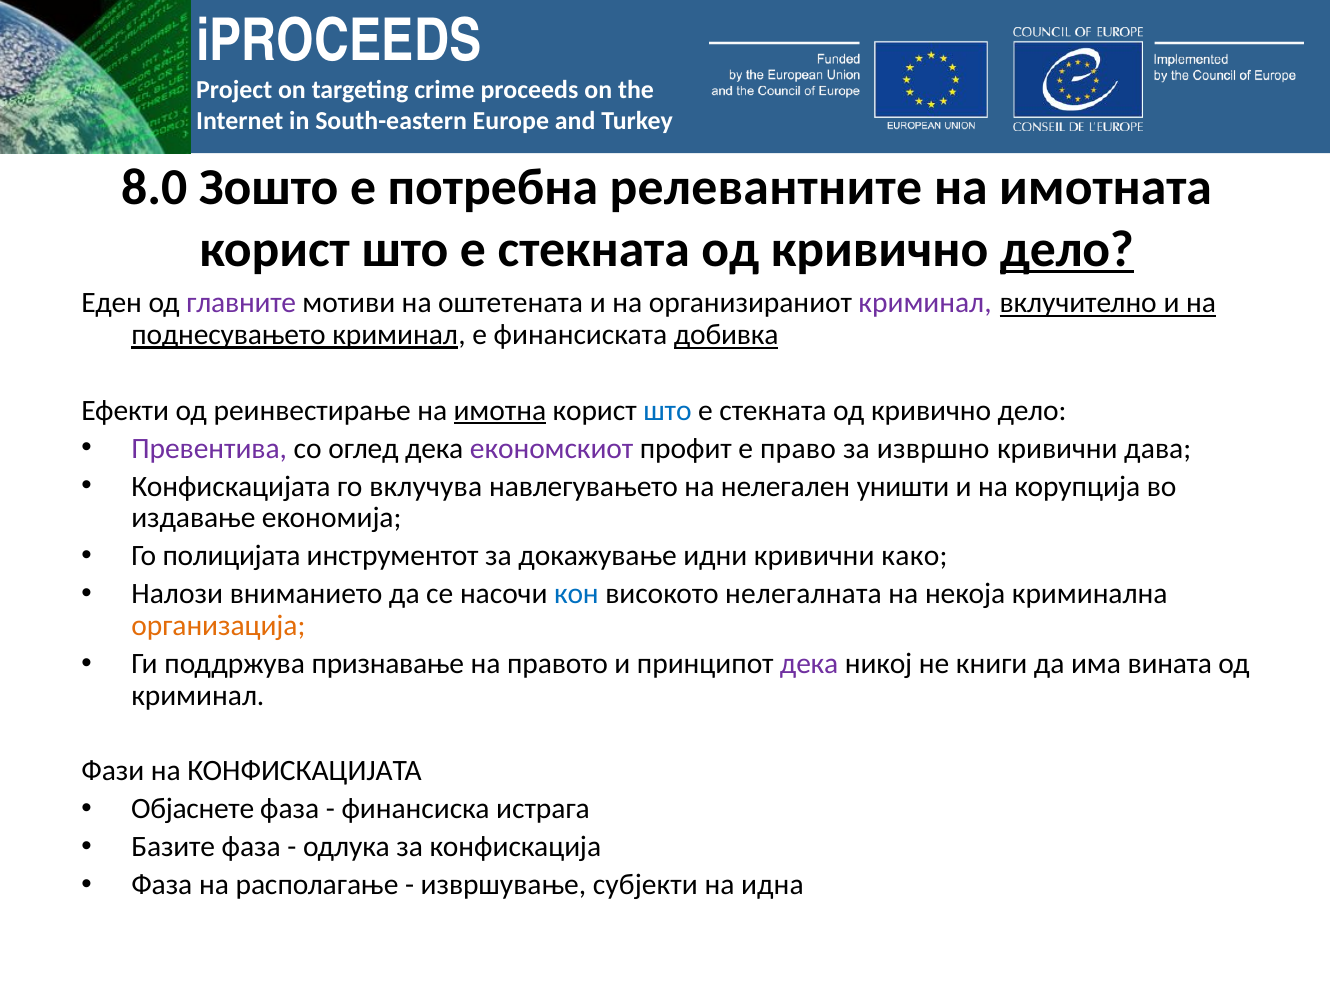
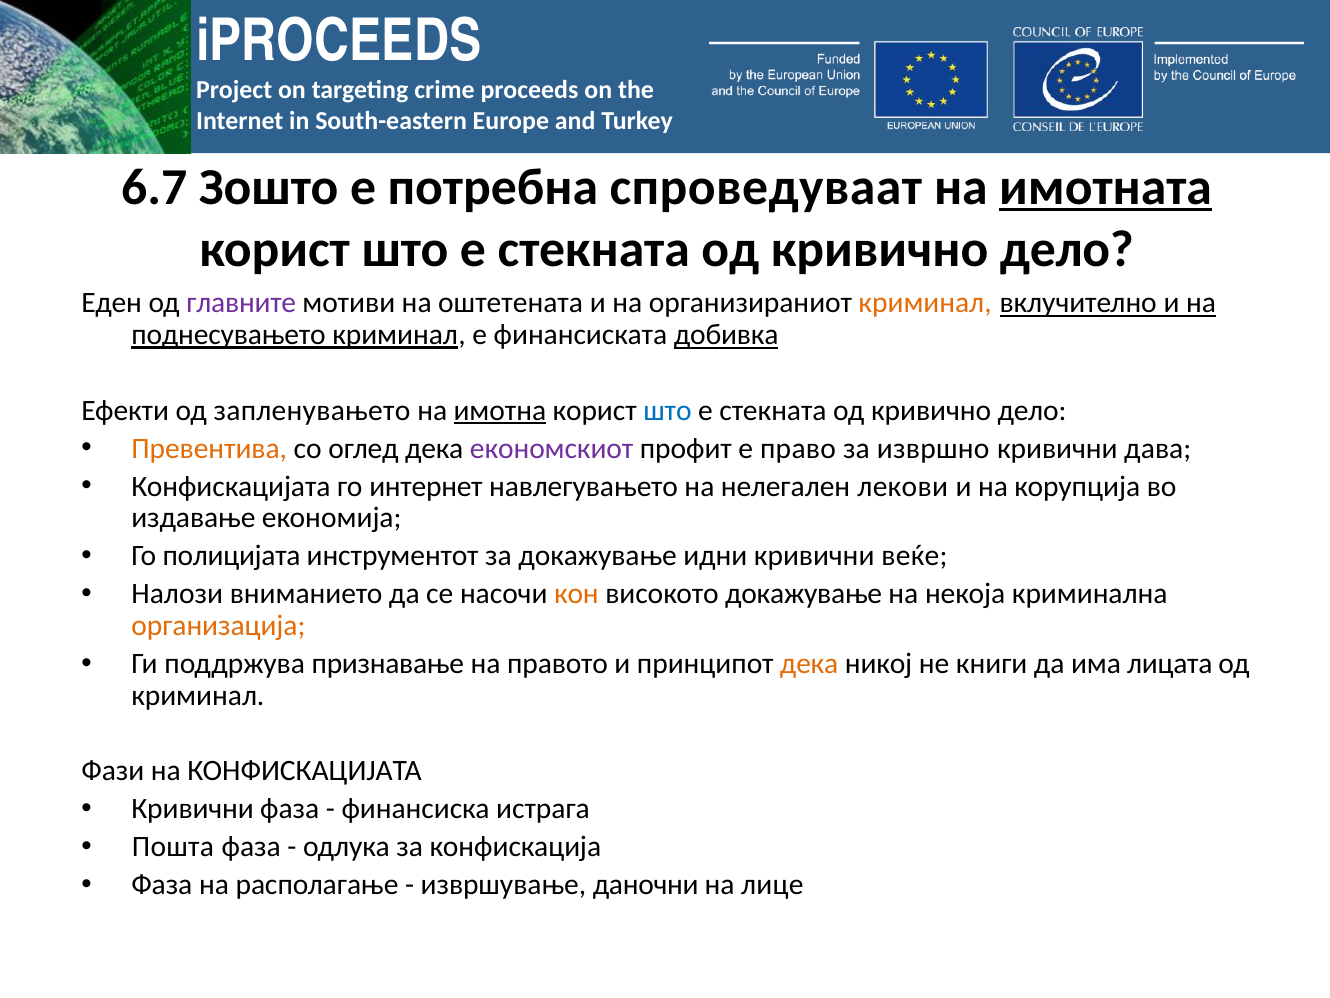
8.0: 8.0 -> 6.7
релевантните: релевантните -> спроведуваат
имотната underline: none -> present
дело at (1067, 249) underline: present -> none
криминал at (925, 303) colour: purple -> orange
реинвестирање: реинвестирање -> запленувањето
Превентива colour: purple -> orange
вклучува: вклучува -> интернет
уништи: уништи -> лекови
како: како -> веќе
кон colour: blue -> orange
високото нелегалната: нелегалната -> докажување
дека at (809, 663) colour: purple -> orange
вината: вината -> лицата
Објаснете at (193, 809): Објаснете -> Кривични
Базите: Базите -> Пошта
субјекти: субјекти -> даночни
идна: идна -> лице
